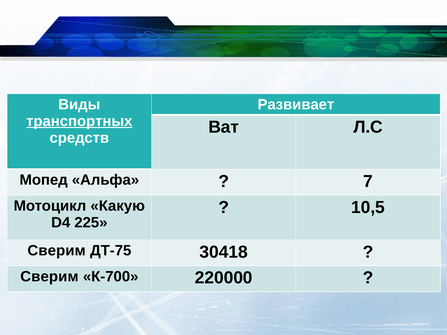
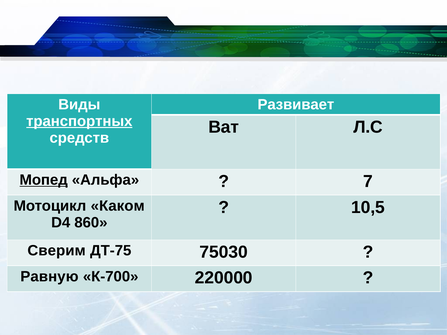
Мопед underline: none -> present
Какую: Какую -> Каком
225: 225 -> 860
30418: 30418 -> 75030
Сверим at (49, 277): Сверим -> Равную
